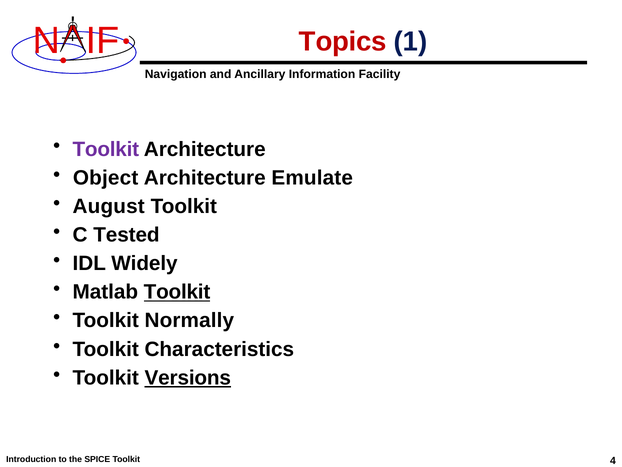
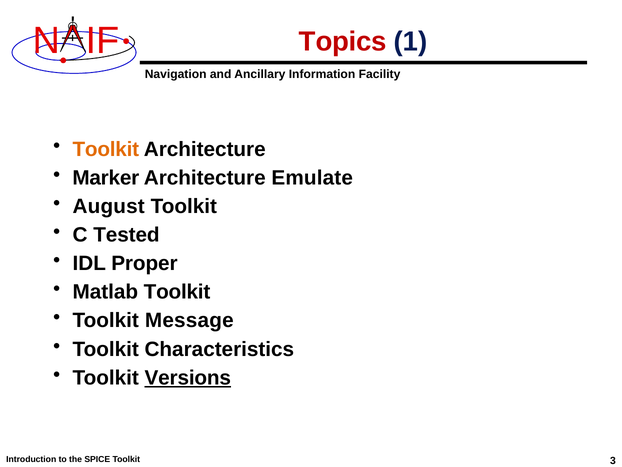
Toolkit at (106, 149) colour: purple -> orange
Object: Object -> Marker
Widely: Widely -> Proper
Toolkit at (177, 292) underline: present -> none
Normally: Normally -> Message
4: 4 -> 3
